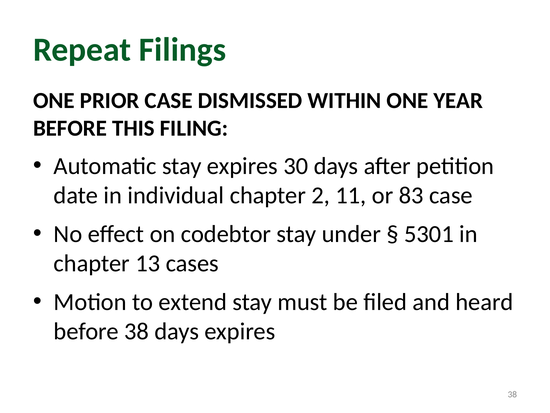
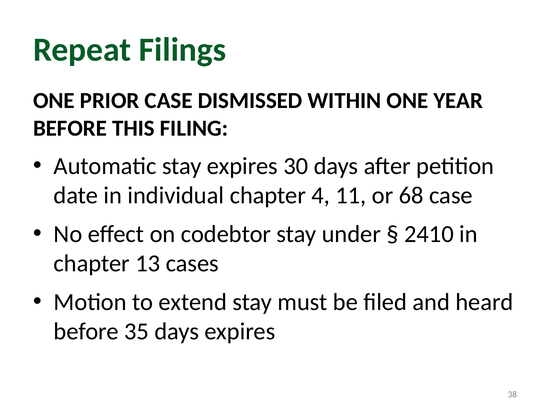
2: 2 -> 4
83: 83 -> 68
5301: 5301 -> 2410
before 38: 38 -> 35
